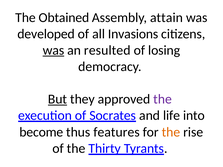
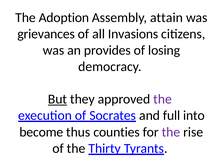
Obtained: Obtained -> Adoption
developed: developed -> grievances
was at (53, 50) underline: present -> none
resulted: resulted -> provides
life: life -> full
features: features -> counties
the at (171, 132) colour: orange -> purple
